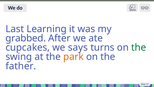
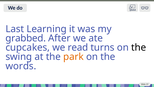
says: says -> read
the at (139, 47) colour: green -> black
father: father -> words
